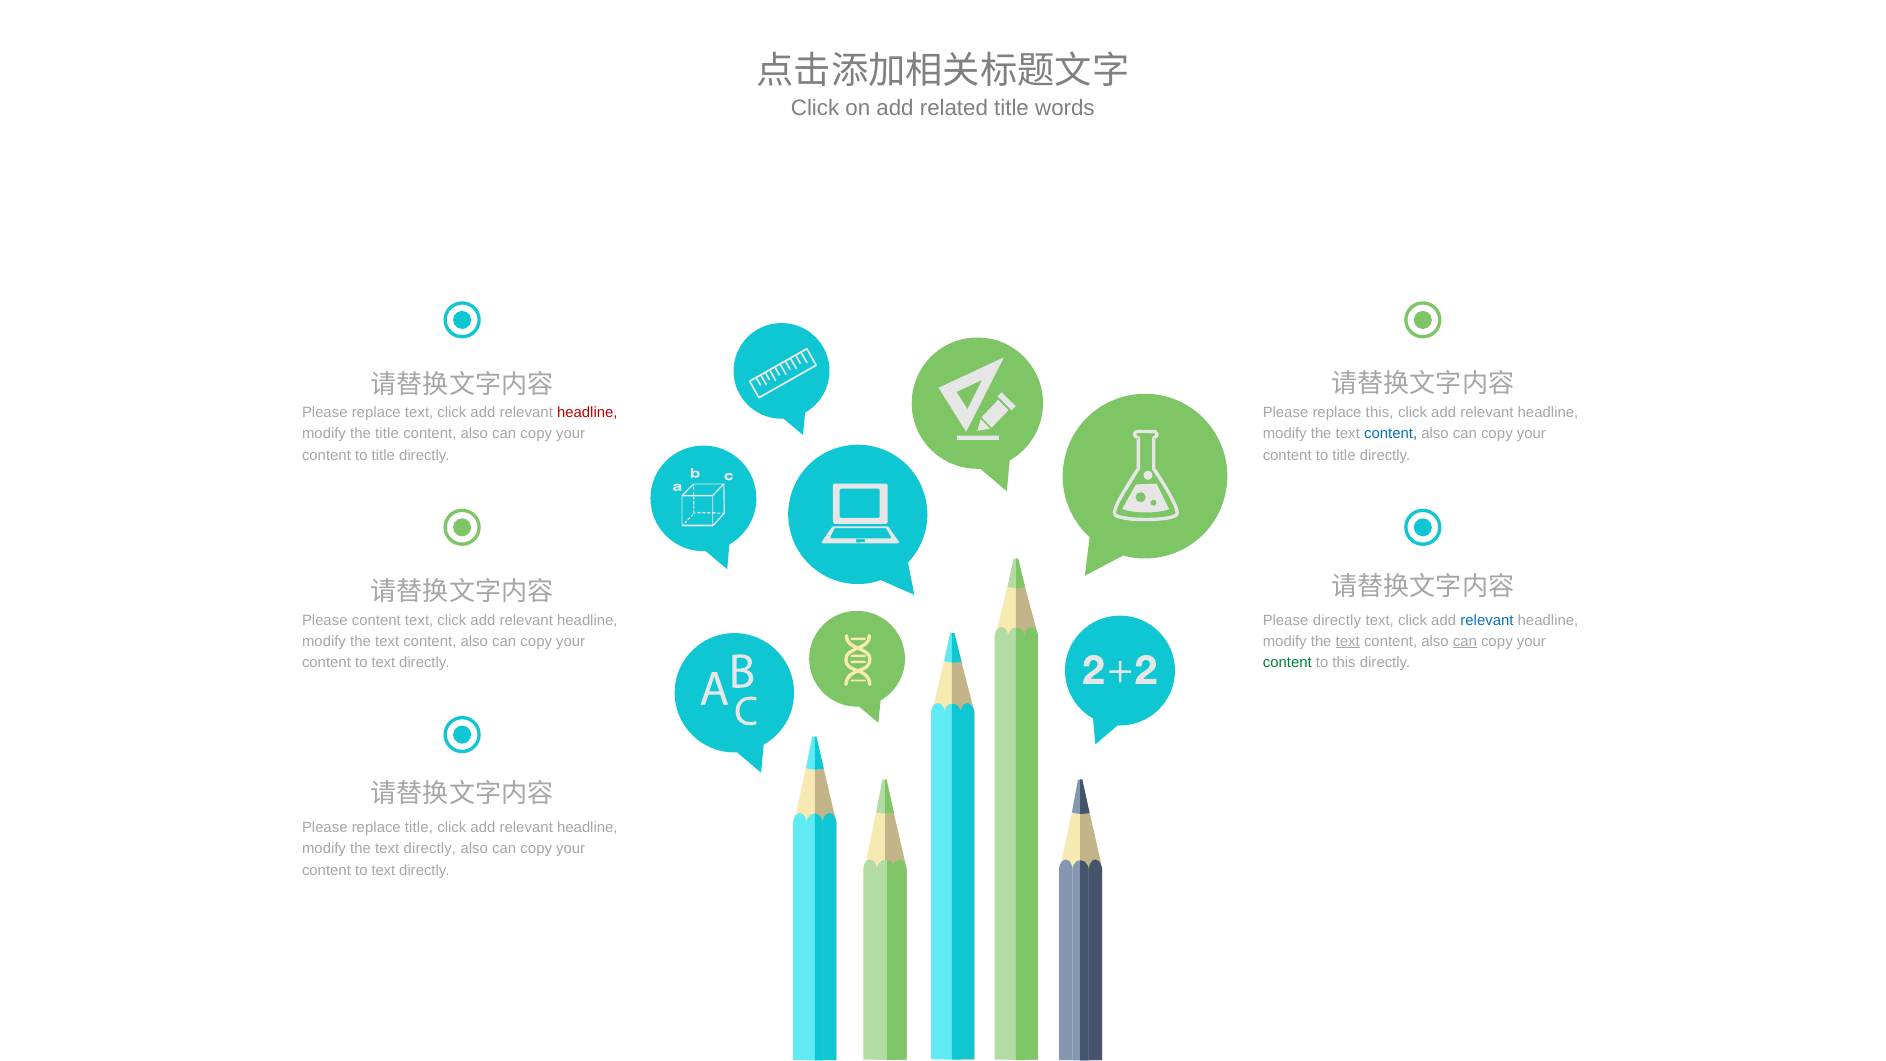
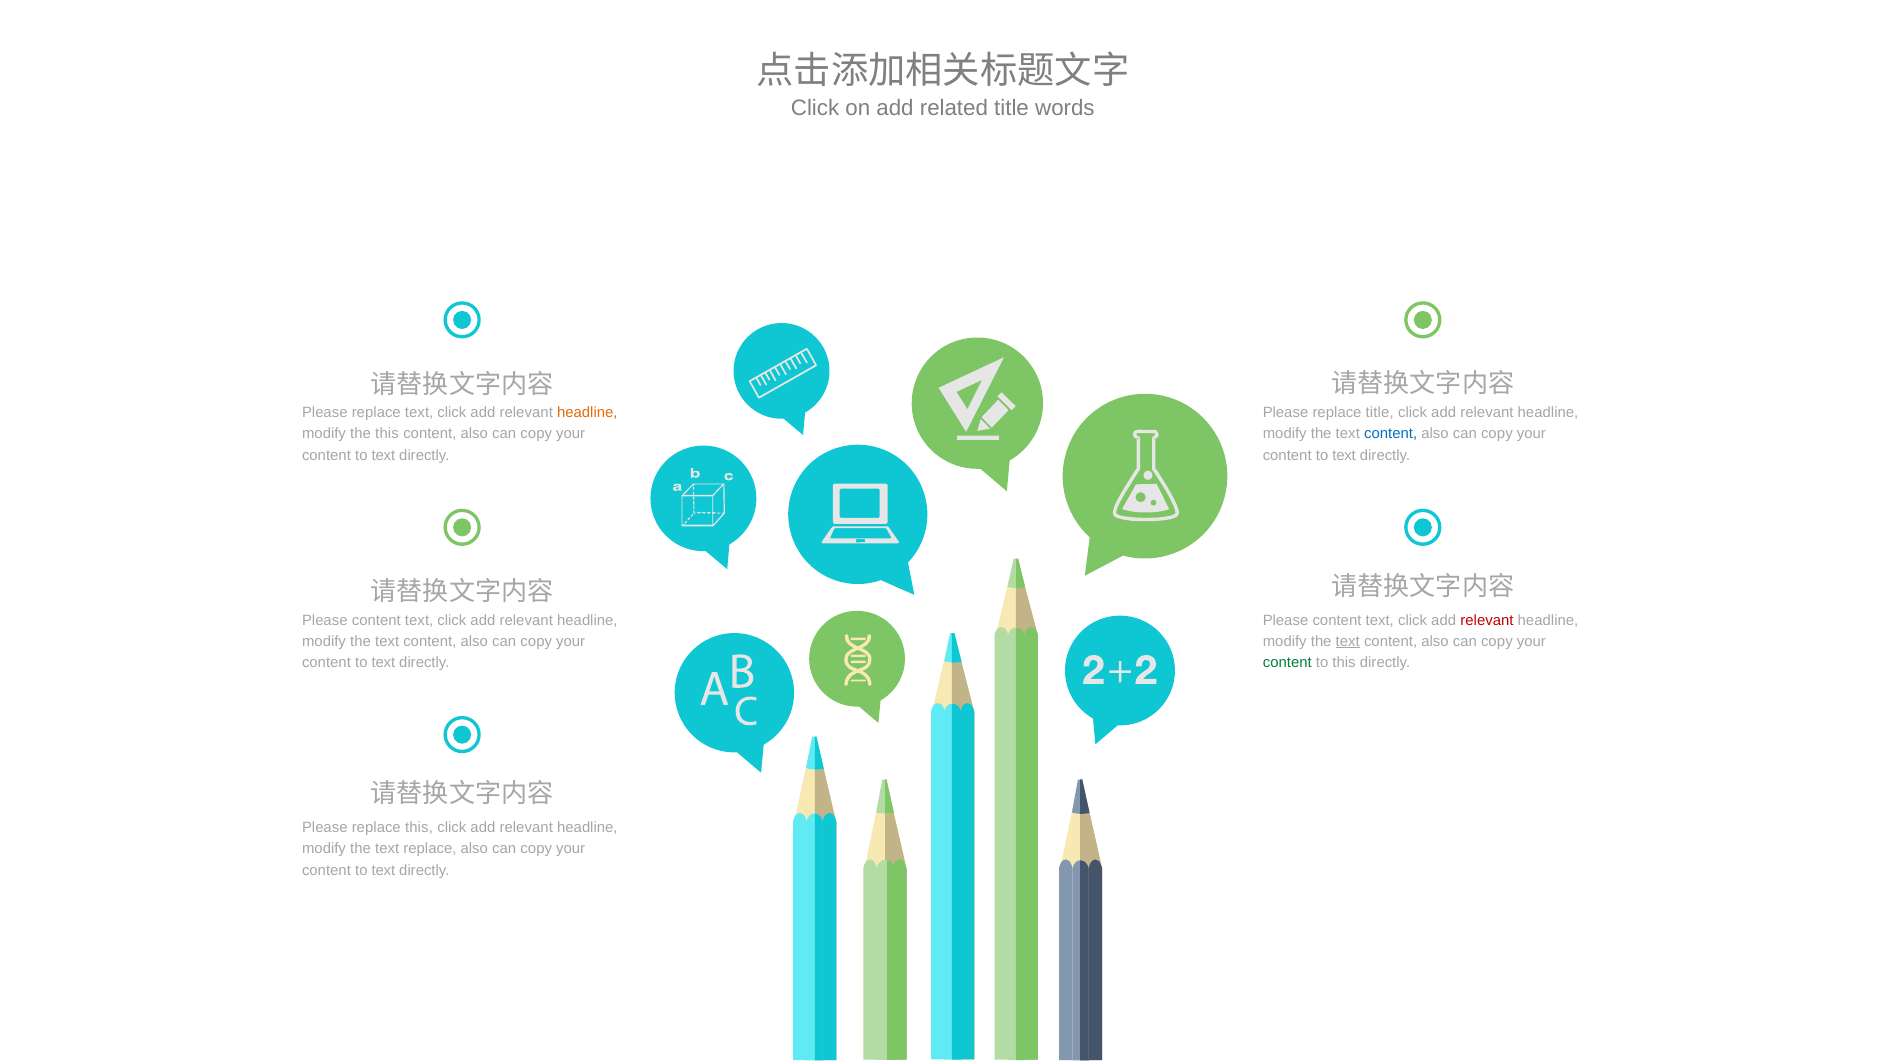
headline at (587, 413) colour: red -> orange
replace this: this -> title
the title: title -> this
title at (383, 455): title -> text
title at (1344, 455): title -> text
directly at (1337, 620): directly -> content
relevant at (1487, 620) colour: blue -> red
can at (1465, 641) underline: present -> none
replace title: title -> this
the text directly: directly -> replace
